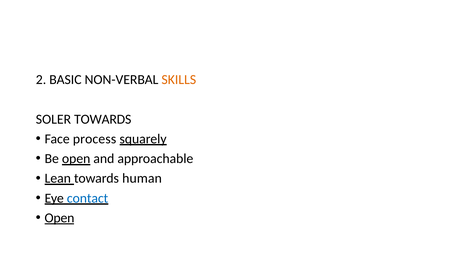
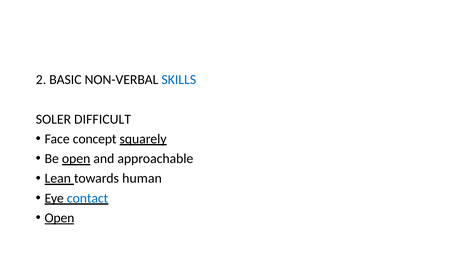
SKILLS colour: orange -> blue
SOLER TOWARDS: TOWARDS -> DIFFICULT
process: process -> concept
